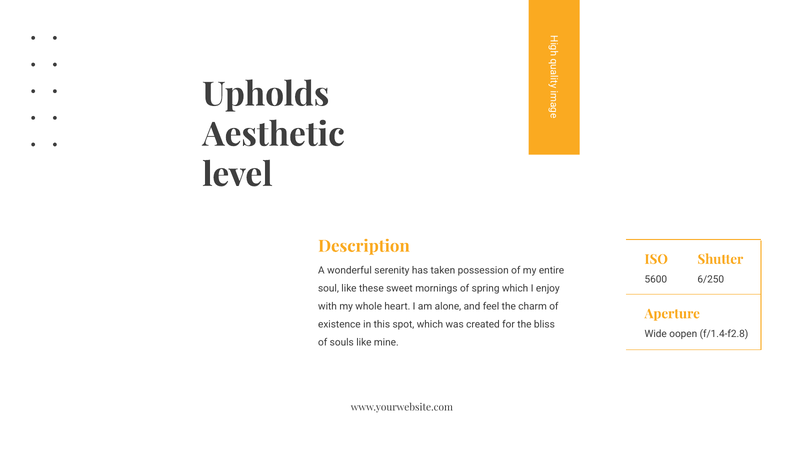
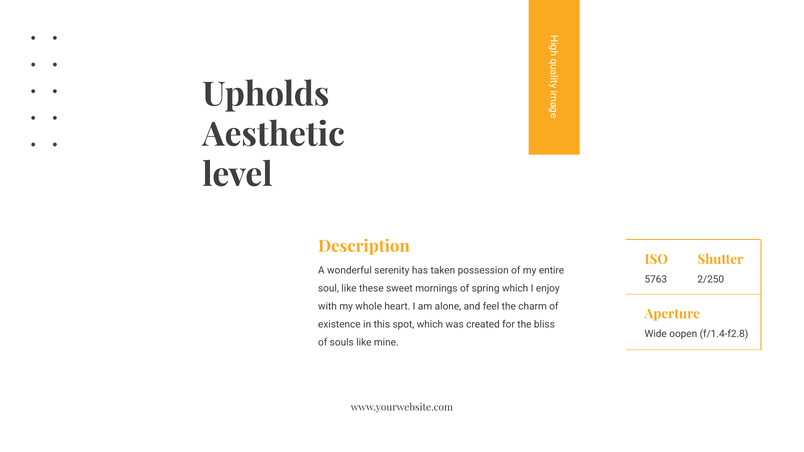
5600: 5600 -> 5763
6/250: 6/250 -> 2/250
